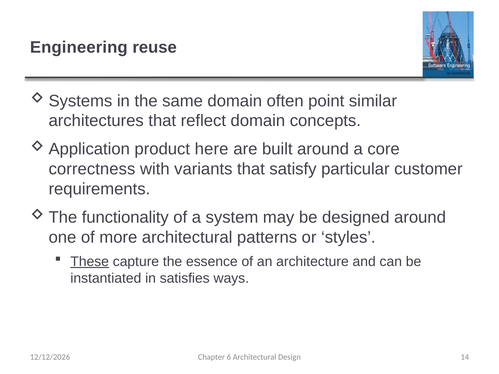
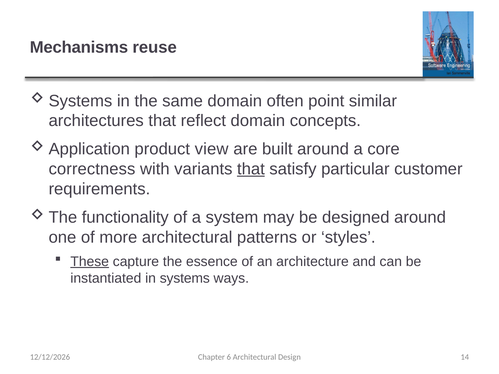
Engineering: Engineering -> Mechanisms
here: here -> view
that at (251, 169) underline: none -> present
satisfies: satisfies -> systems
